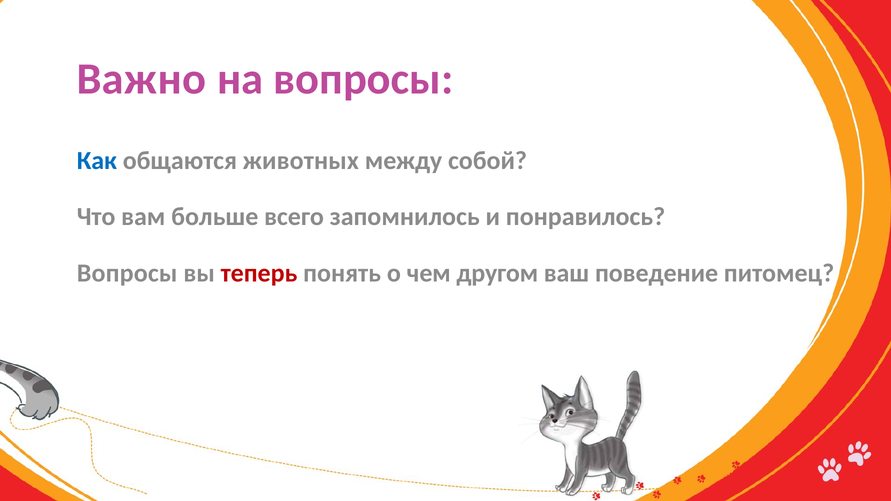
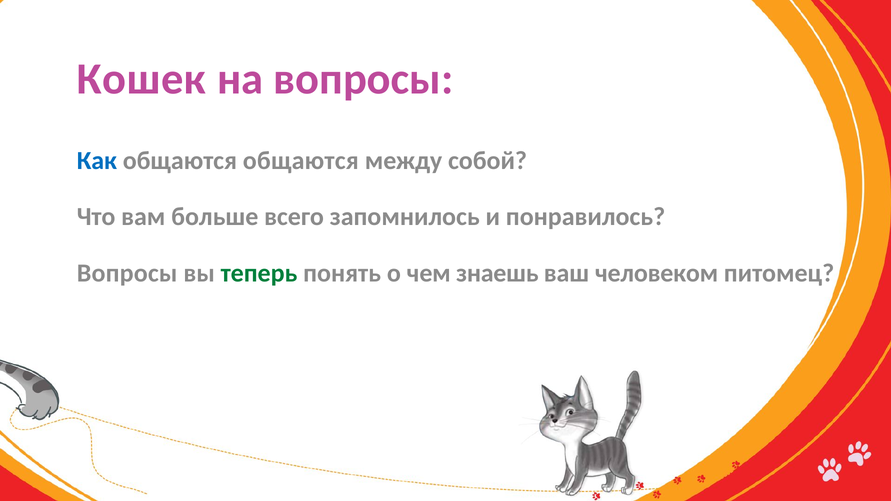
Важно: Важно -> Кошек
общаются животных: животных -> общаются
теперь colour: red -> green
другом: другом -> знаешь
поведение: поведение -> человеком
